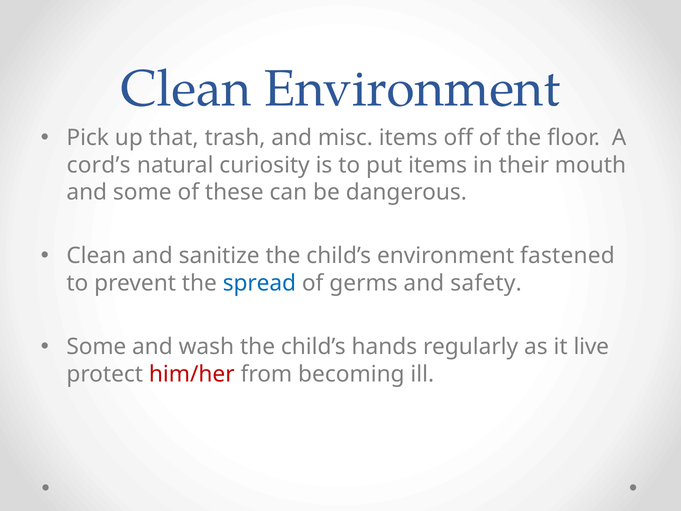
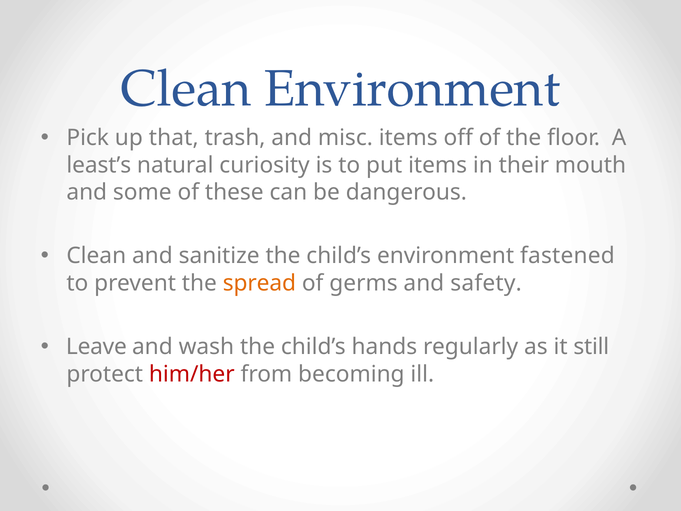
cord’s: cord’s -> least’s
spread colour: blue -> orange
Some at (96, 347): Some -> Leave
live: live -> still
